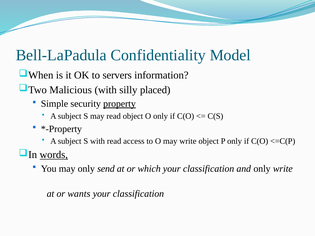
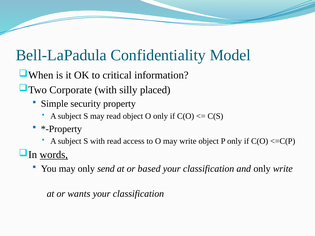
servers: servers -> critical
Malicious: Malicious -> Corporate
property underline: present -> none
which: which -> based
